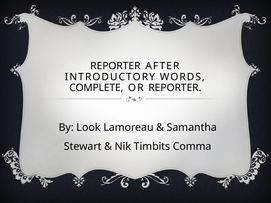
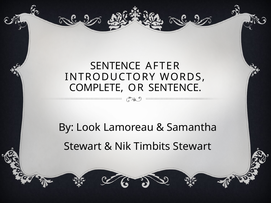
REPORTER at (115, 66): REPORTER -> SENTENCE
OR REPORTER: REPORTER -> SENTENCE
Timbits Comma: Comma -> Stewart
